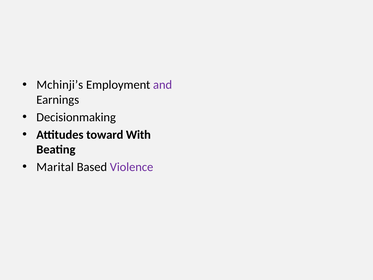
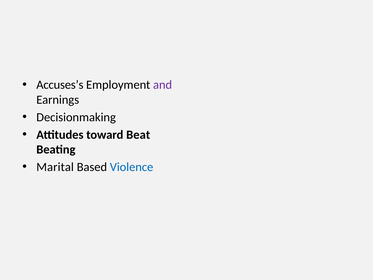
Mchinji’s: Mchinji’s -> Accuses’s
With: With -> Beat
Violence colour: purple -> blue
